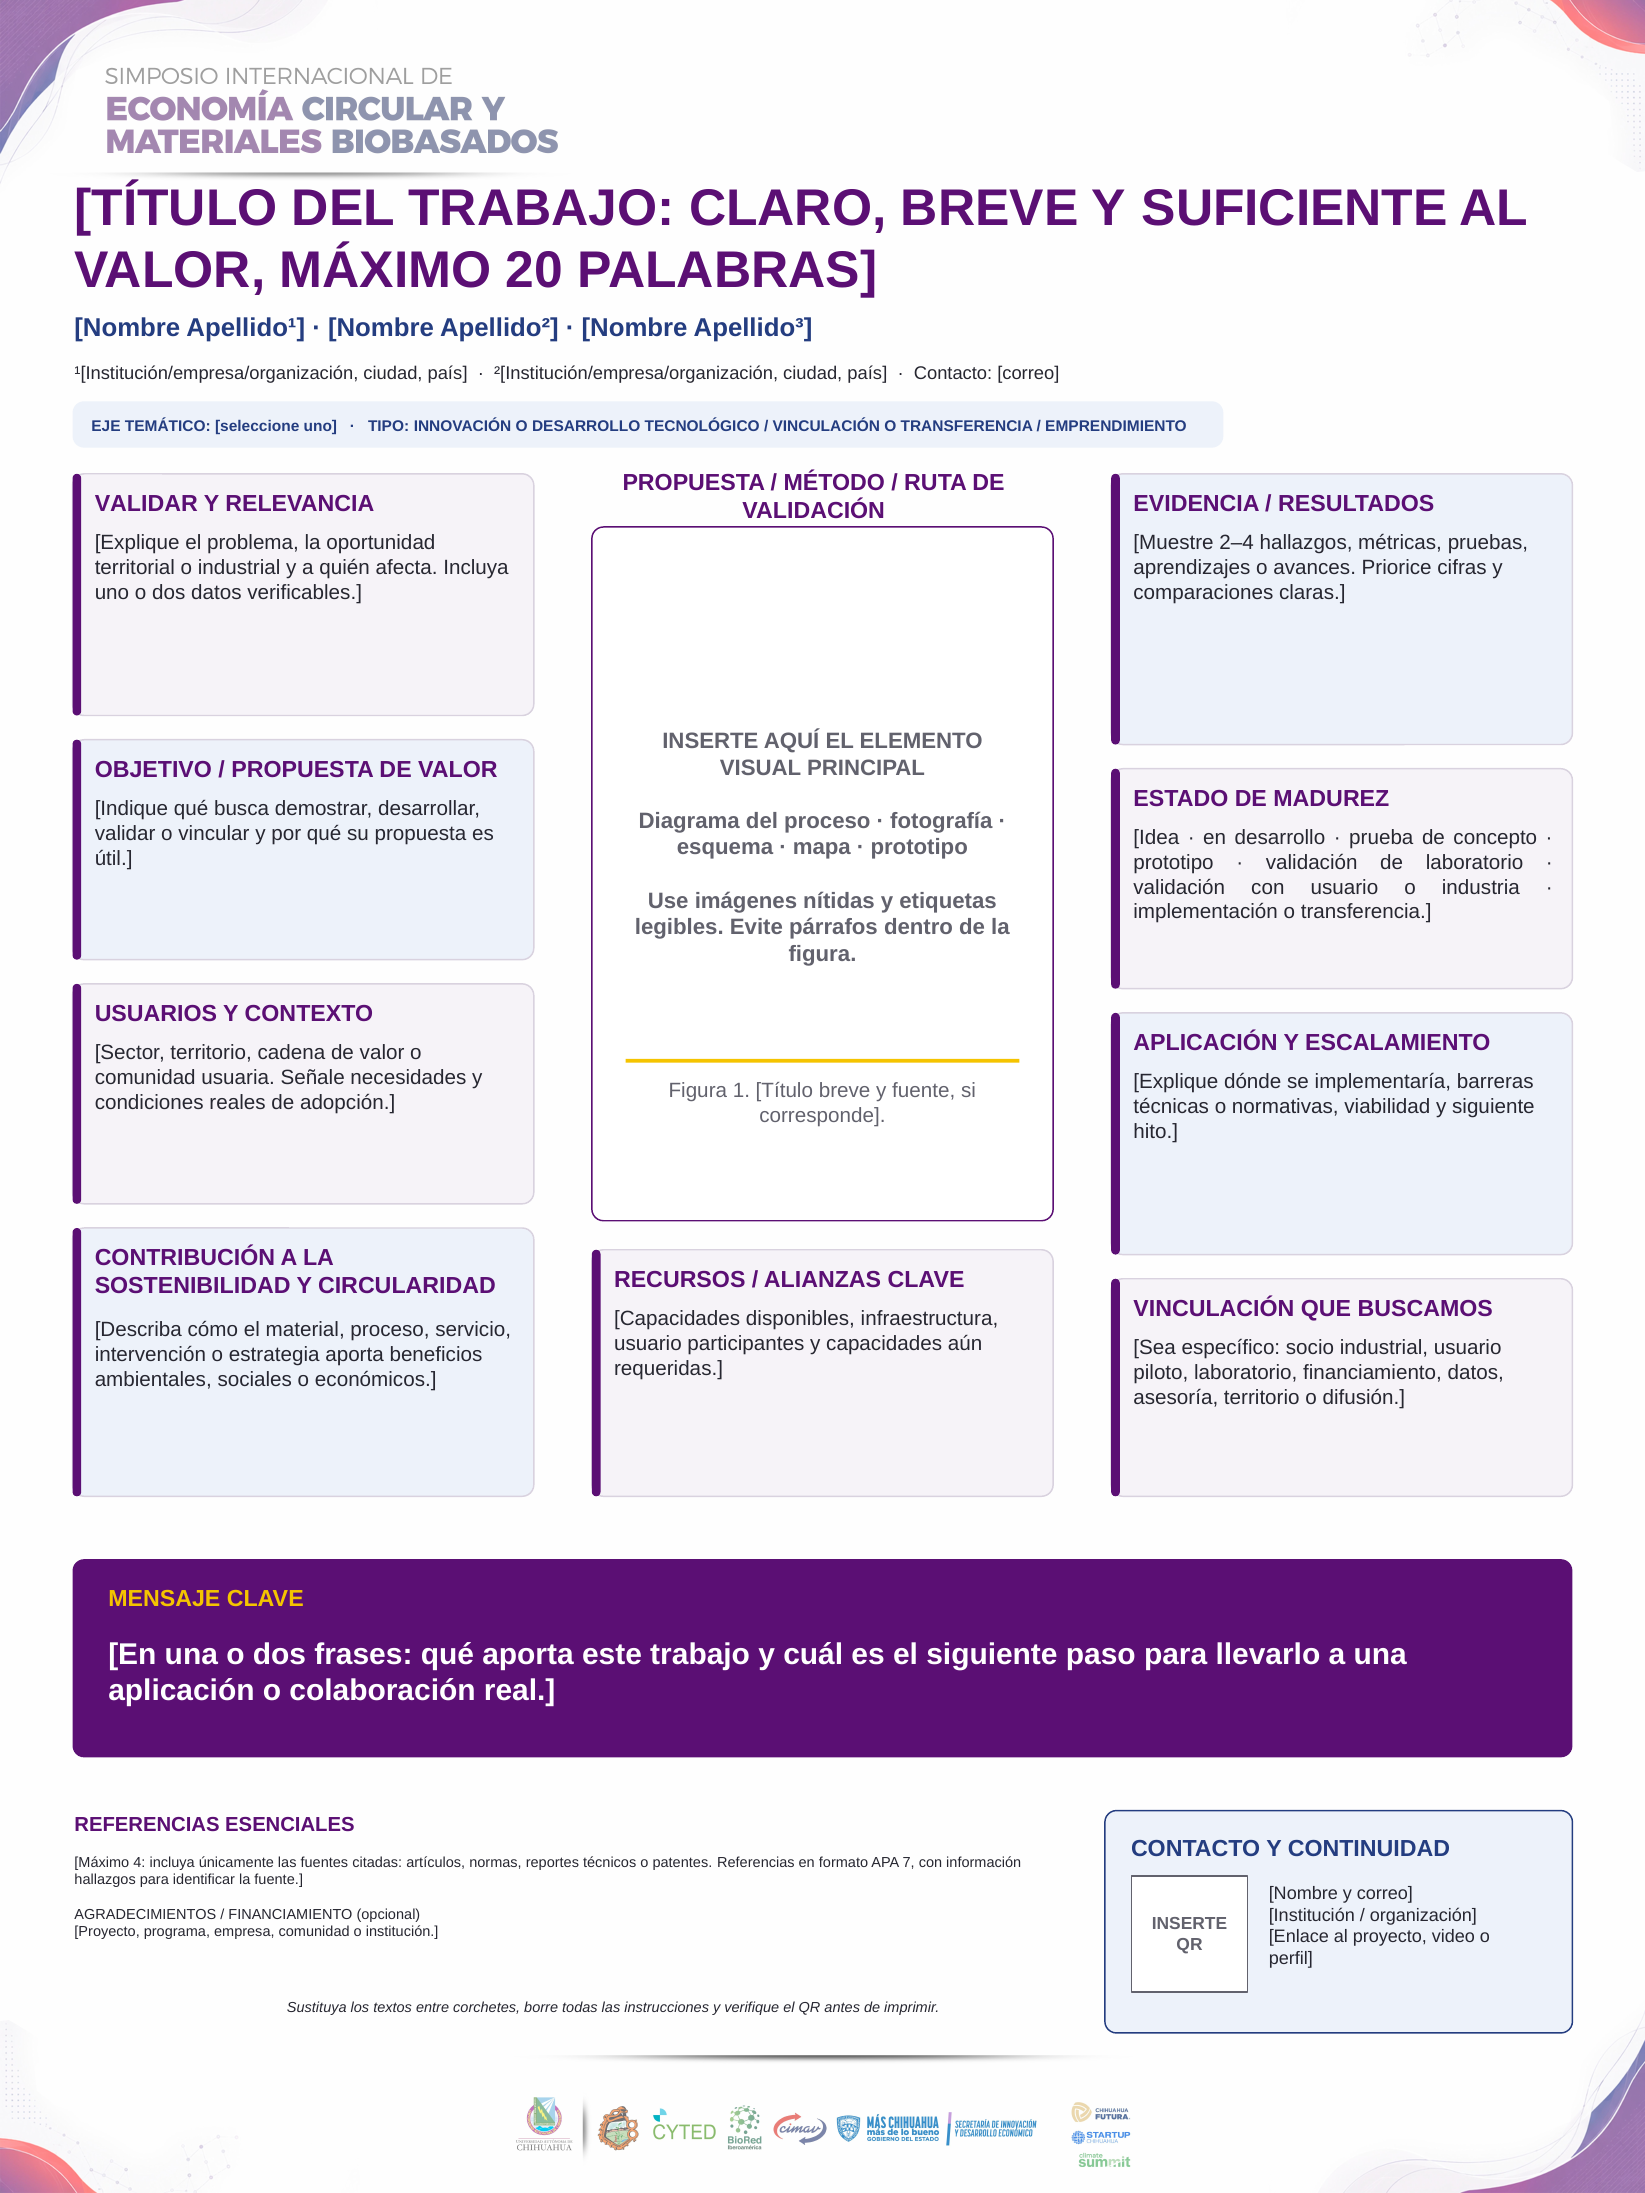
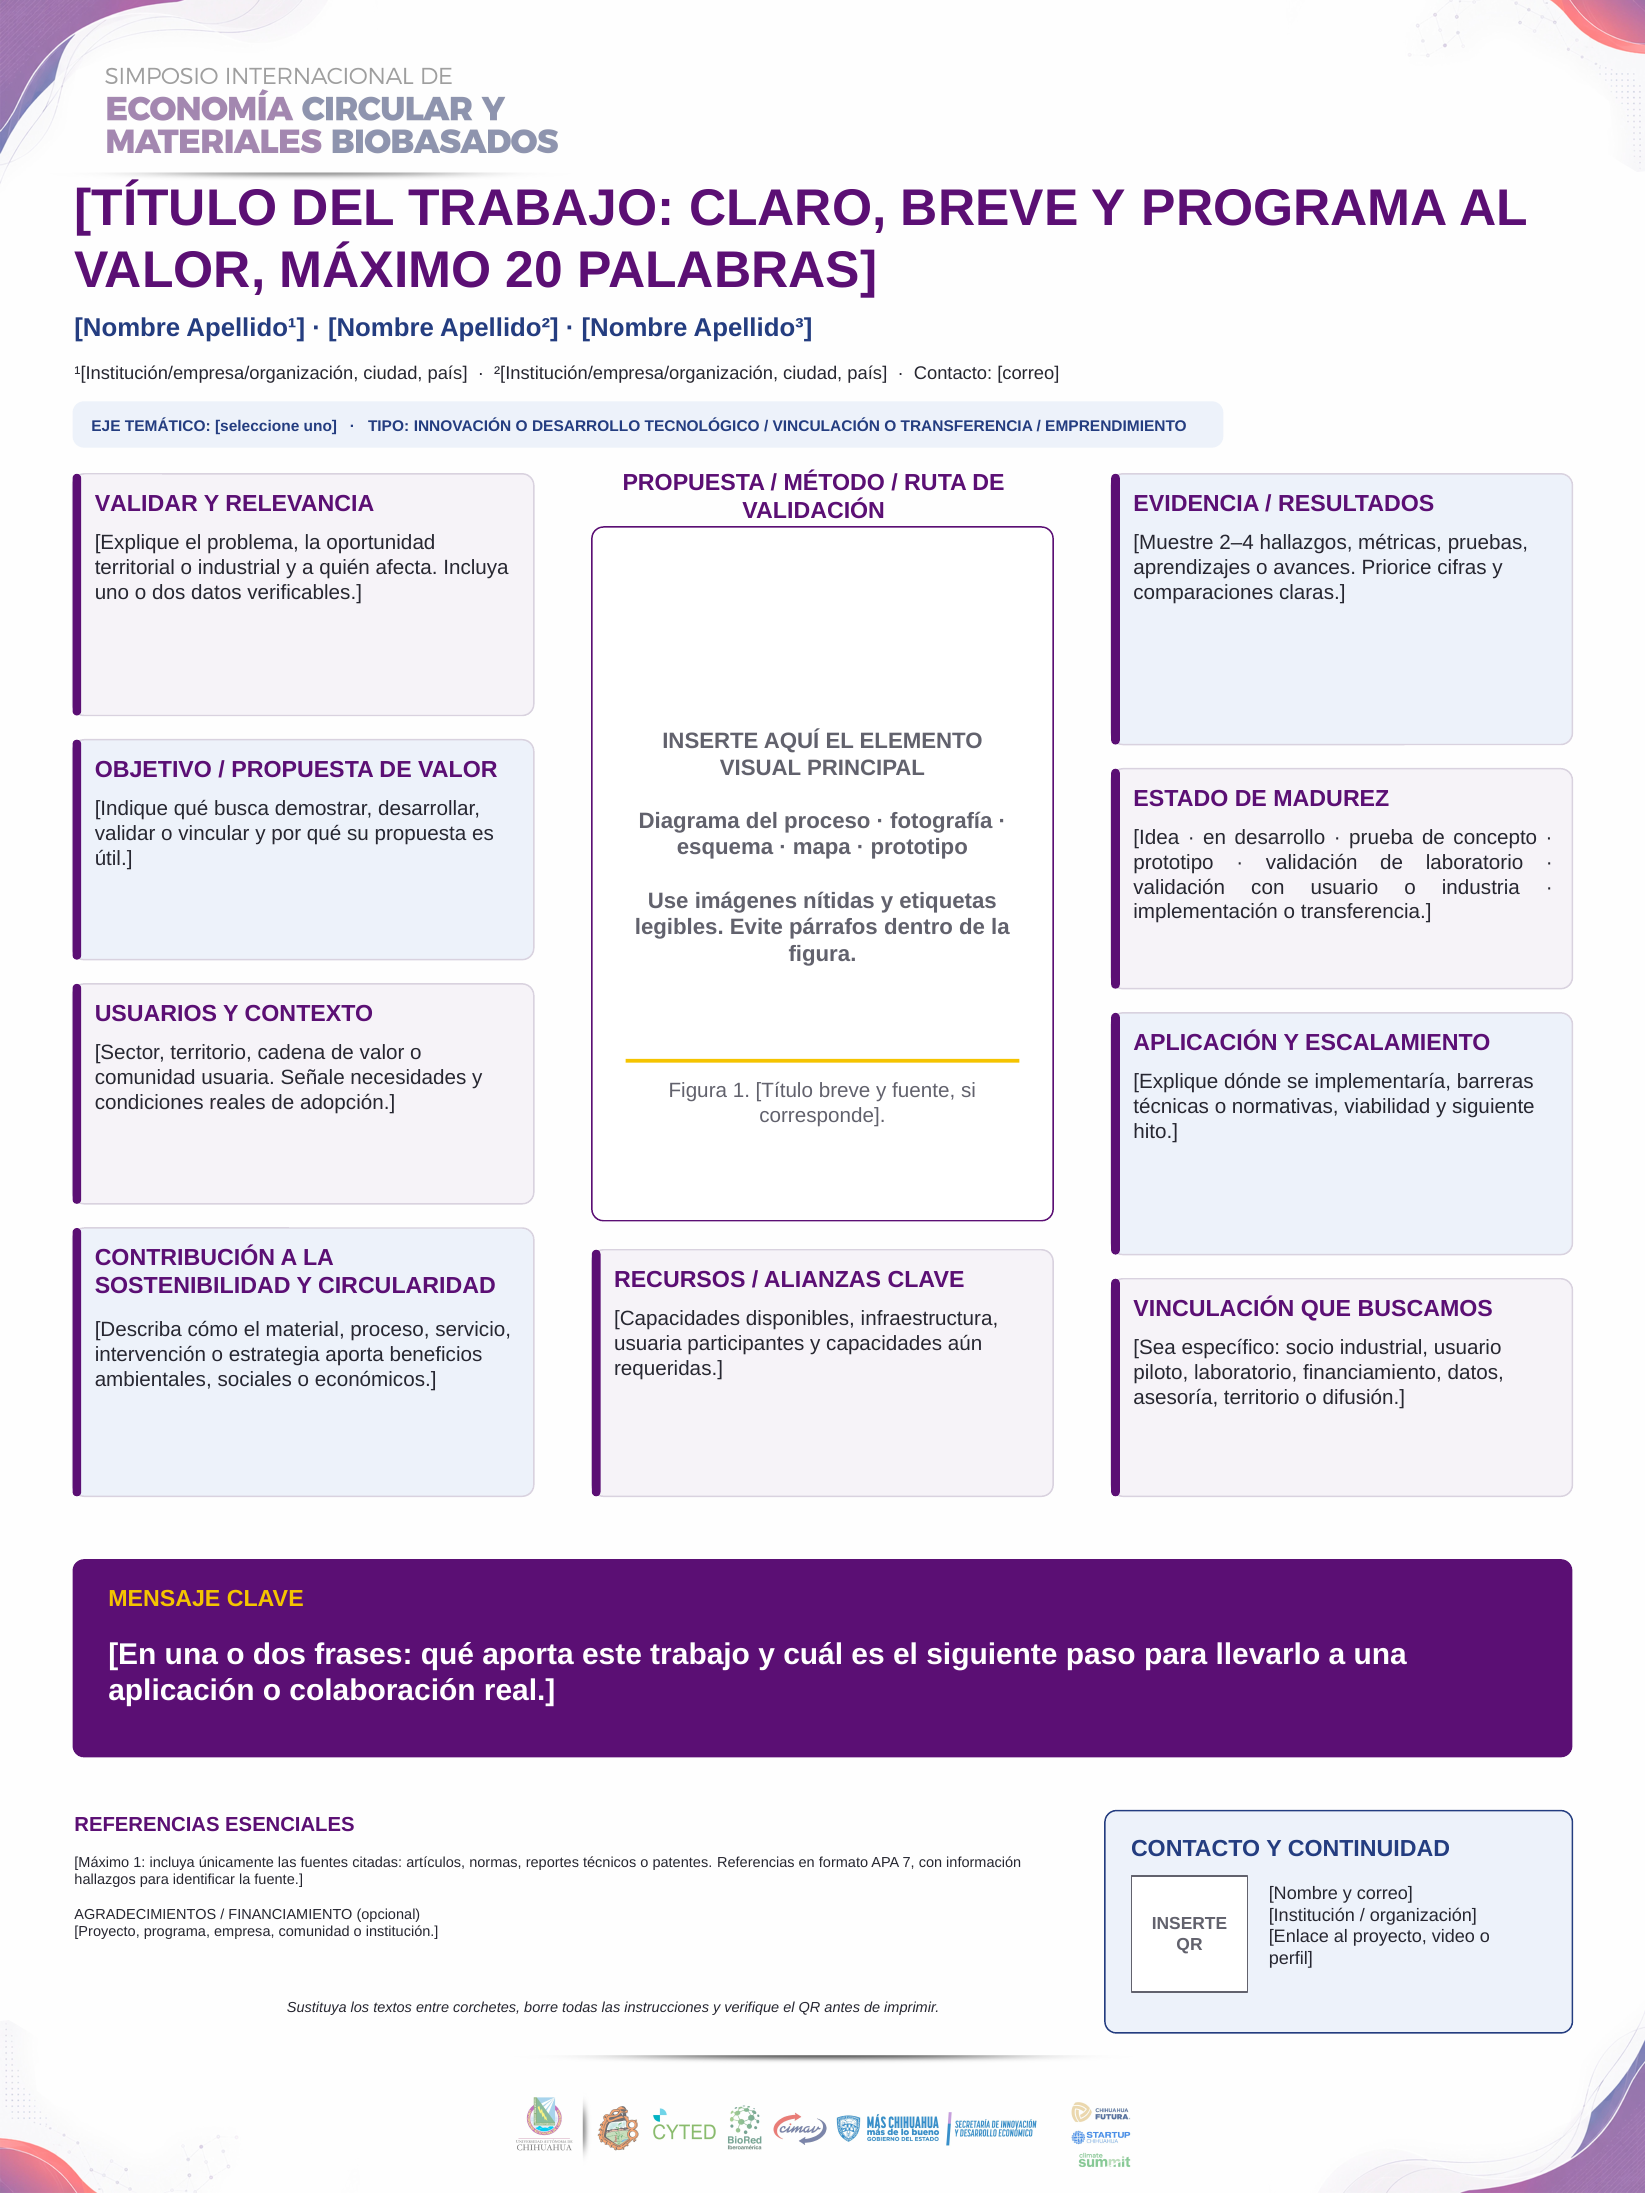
Y SUFICIENTE: SUFICIENTE -> PROGRAMA
usuario at (648, 1344): usuario -> usuaria
Máximo 4: 4 -> 1
